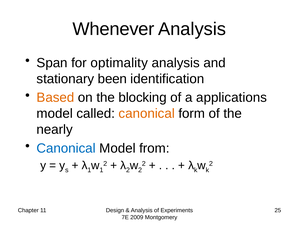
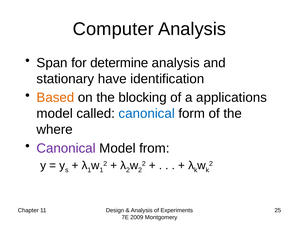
Whenever: Whenever -> Computer
optimality: optimality -> determine
been: been -> have
canonical at (147, 113) colour: orange -> blue
nearly: nearly -> where
Canonical at (66, 148) colour: blue -> purple
